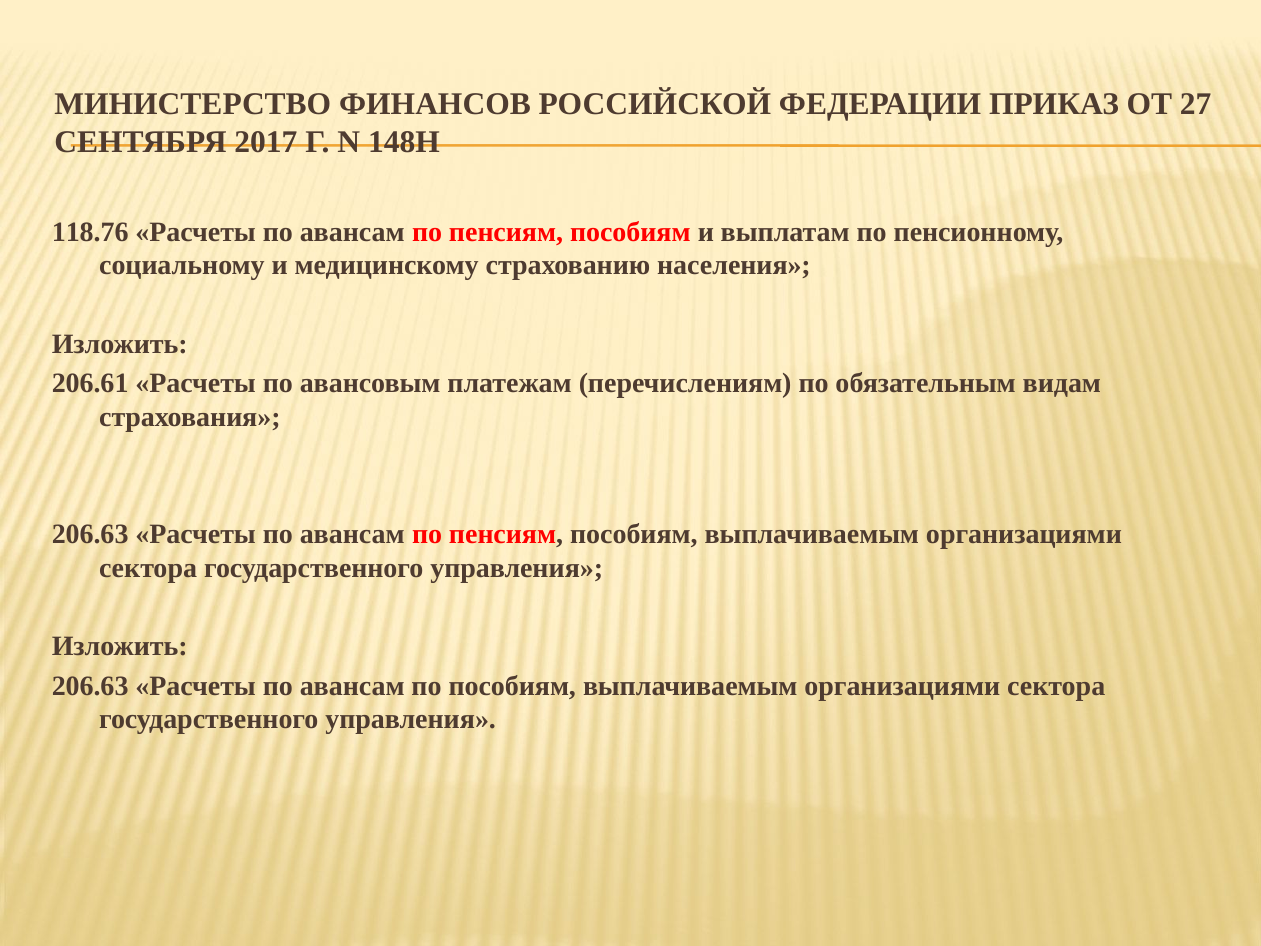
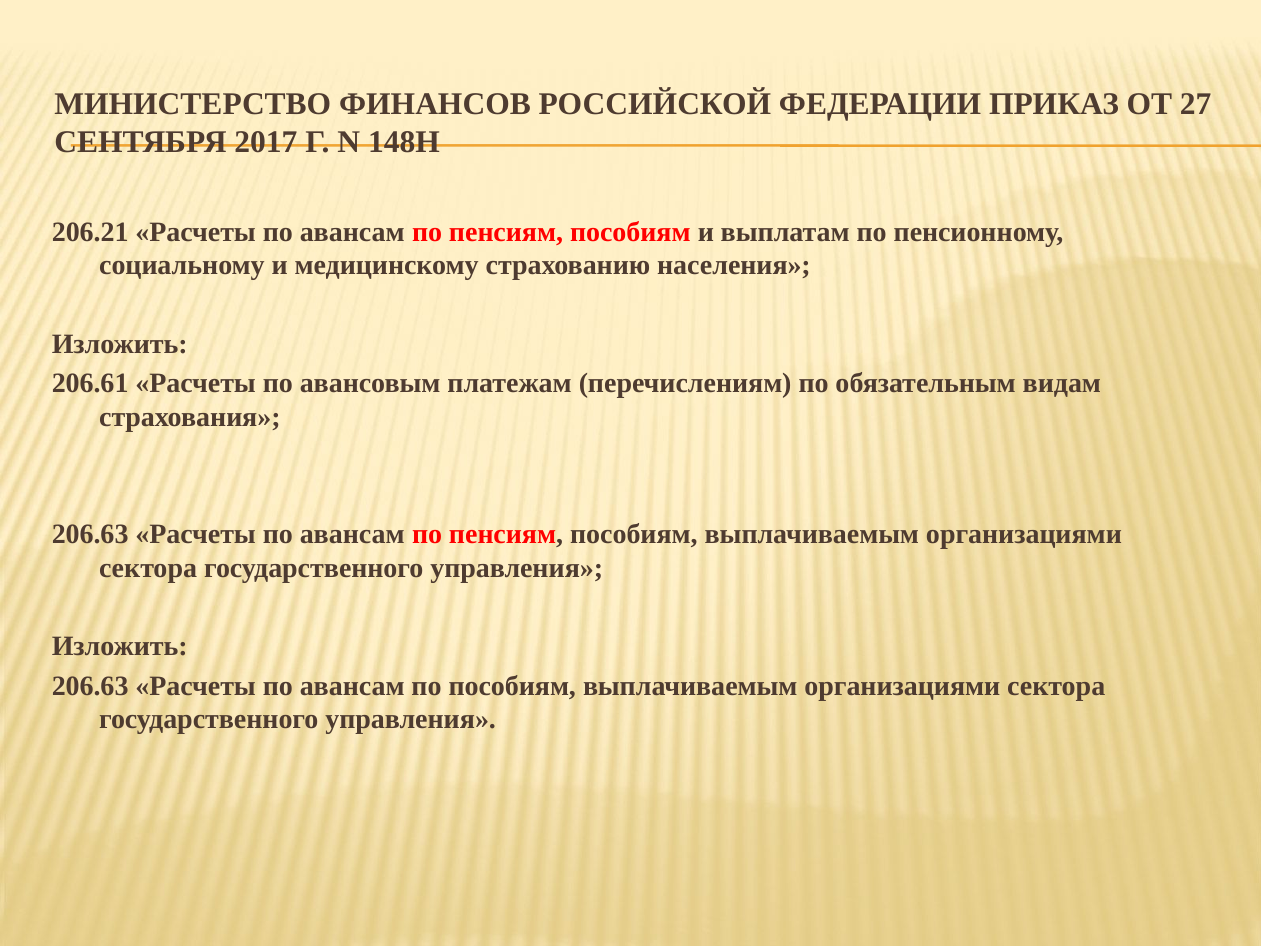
118.76: 118.76 -> 206.21
